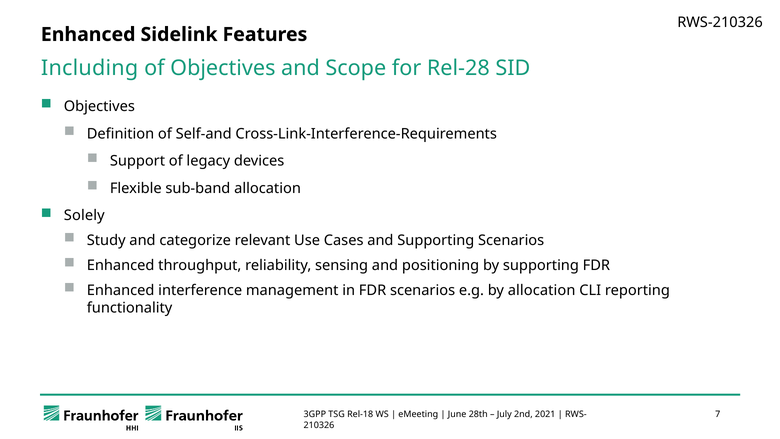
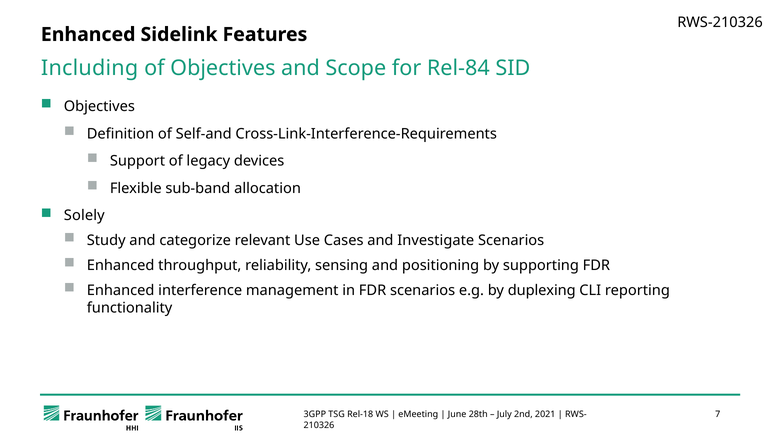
Rel-28: Rel-28 -> Rel-84
and Supporting: Supporting -> Investigate
by allocation: allocation -> duplexing
